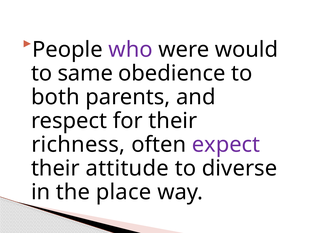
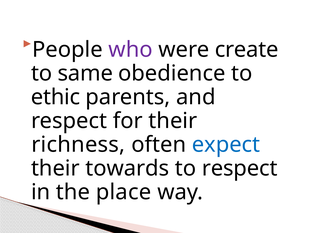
would: would -> create
both: both -> ethic
expect colour: purple -> blue
attitude: attitude -> towards
to diverse: diverse -> respect
